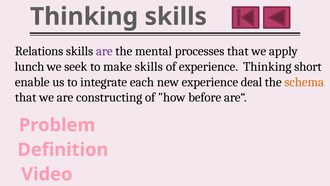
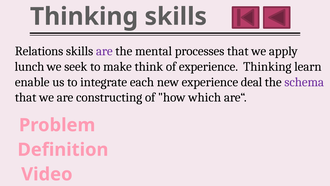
make skills: skills -> think
short: short -> learn
schema colour: orange -> purple
before: before -> which
